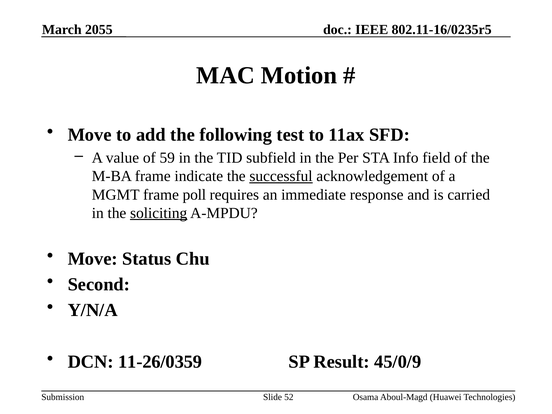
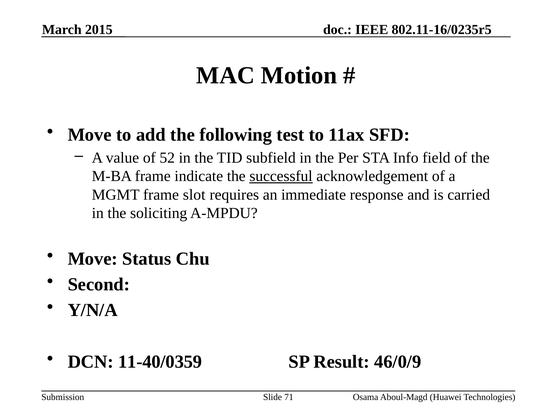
2055: 2055 -> 2015
59: 59 -> 52
poll: poll -> slot
soliciting underline: present -> none
11-26/0359: 11-26/0359 -> 11-40/0359
45/0/9: 45/0/9 -> 46/0/9
52: 52 -> 71
